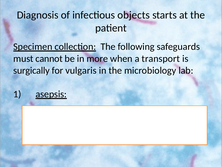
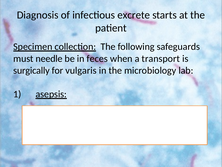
objects: objects -> excrete
cannot: cannot -> needle
more: more -> feces
